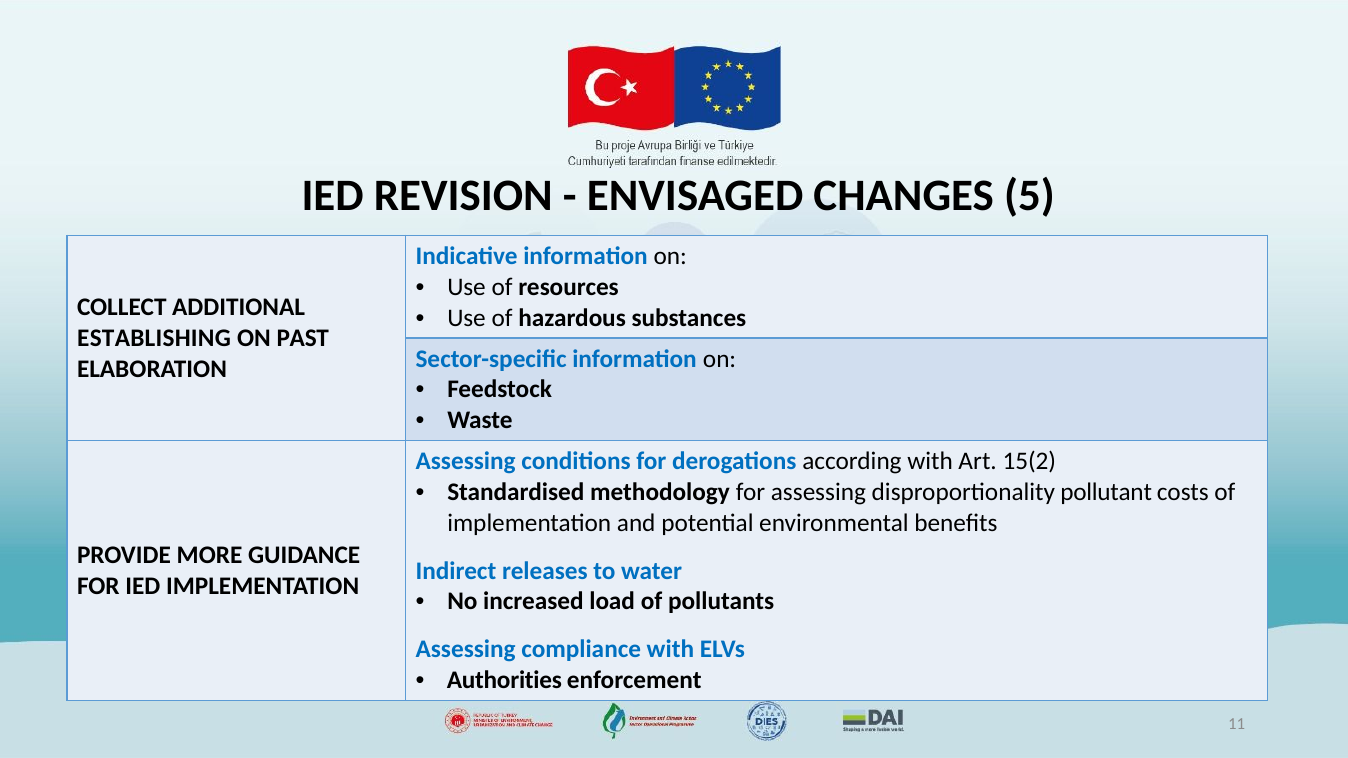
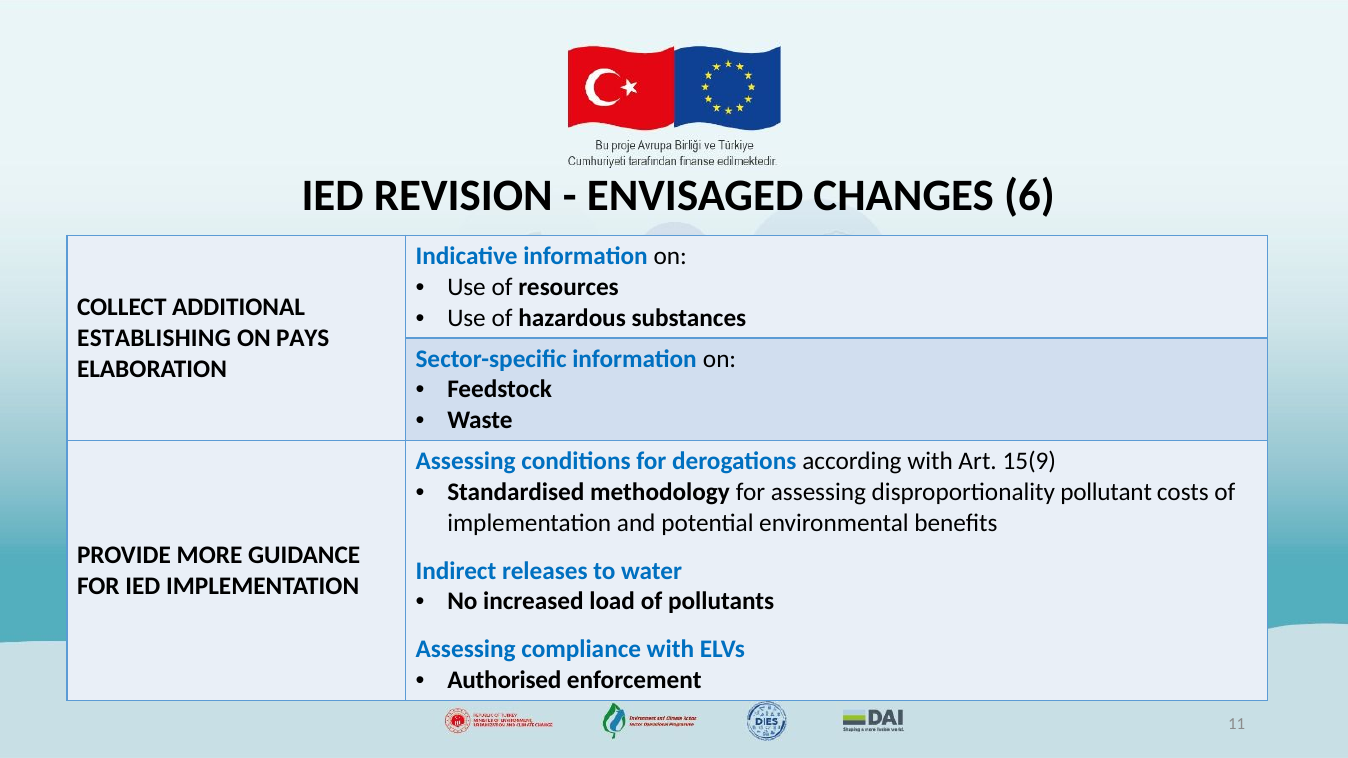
5: 5 -> 6
PAST: PAST -> PAYS
15(2: 15(2 -> 15(9
Authorities: Authorities -> Authorised
